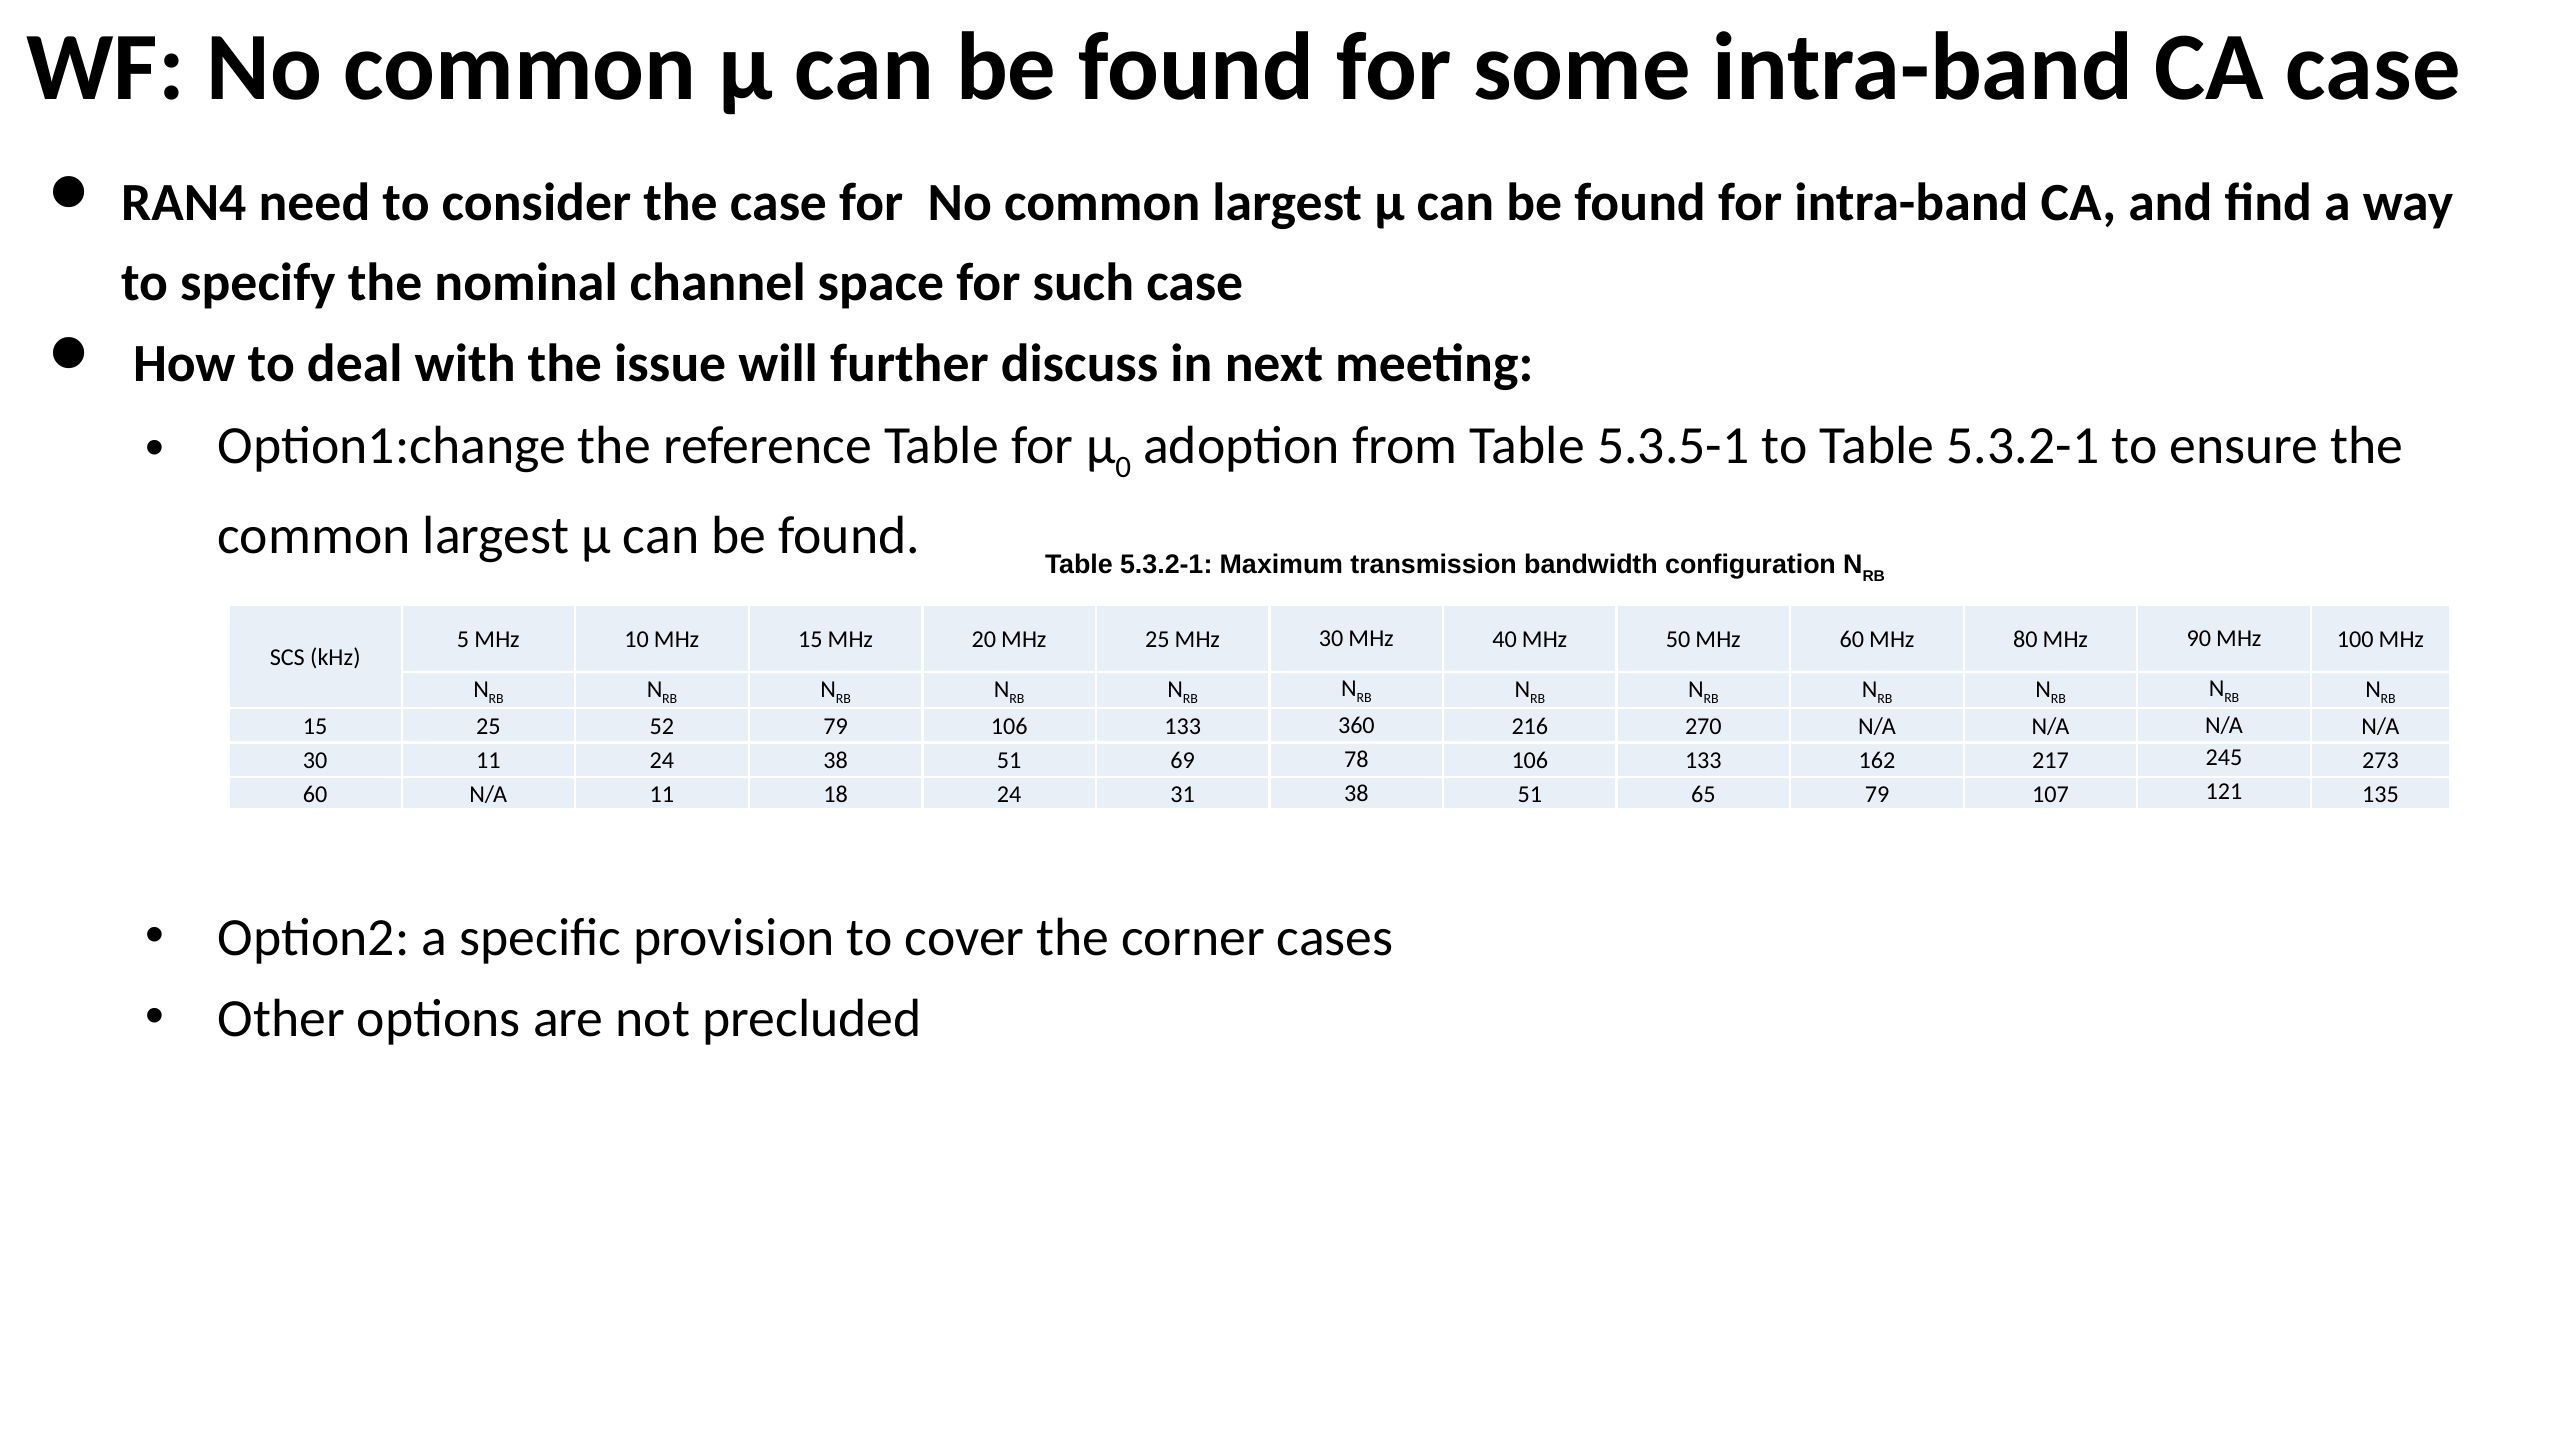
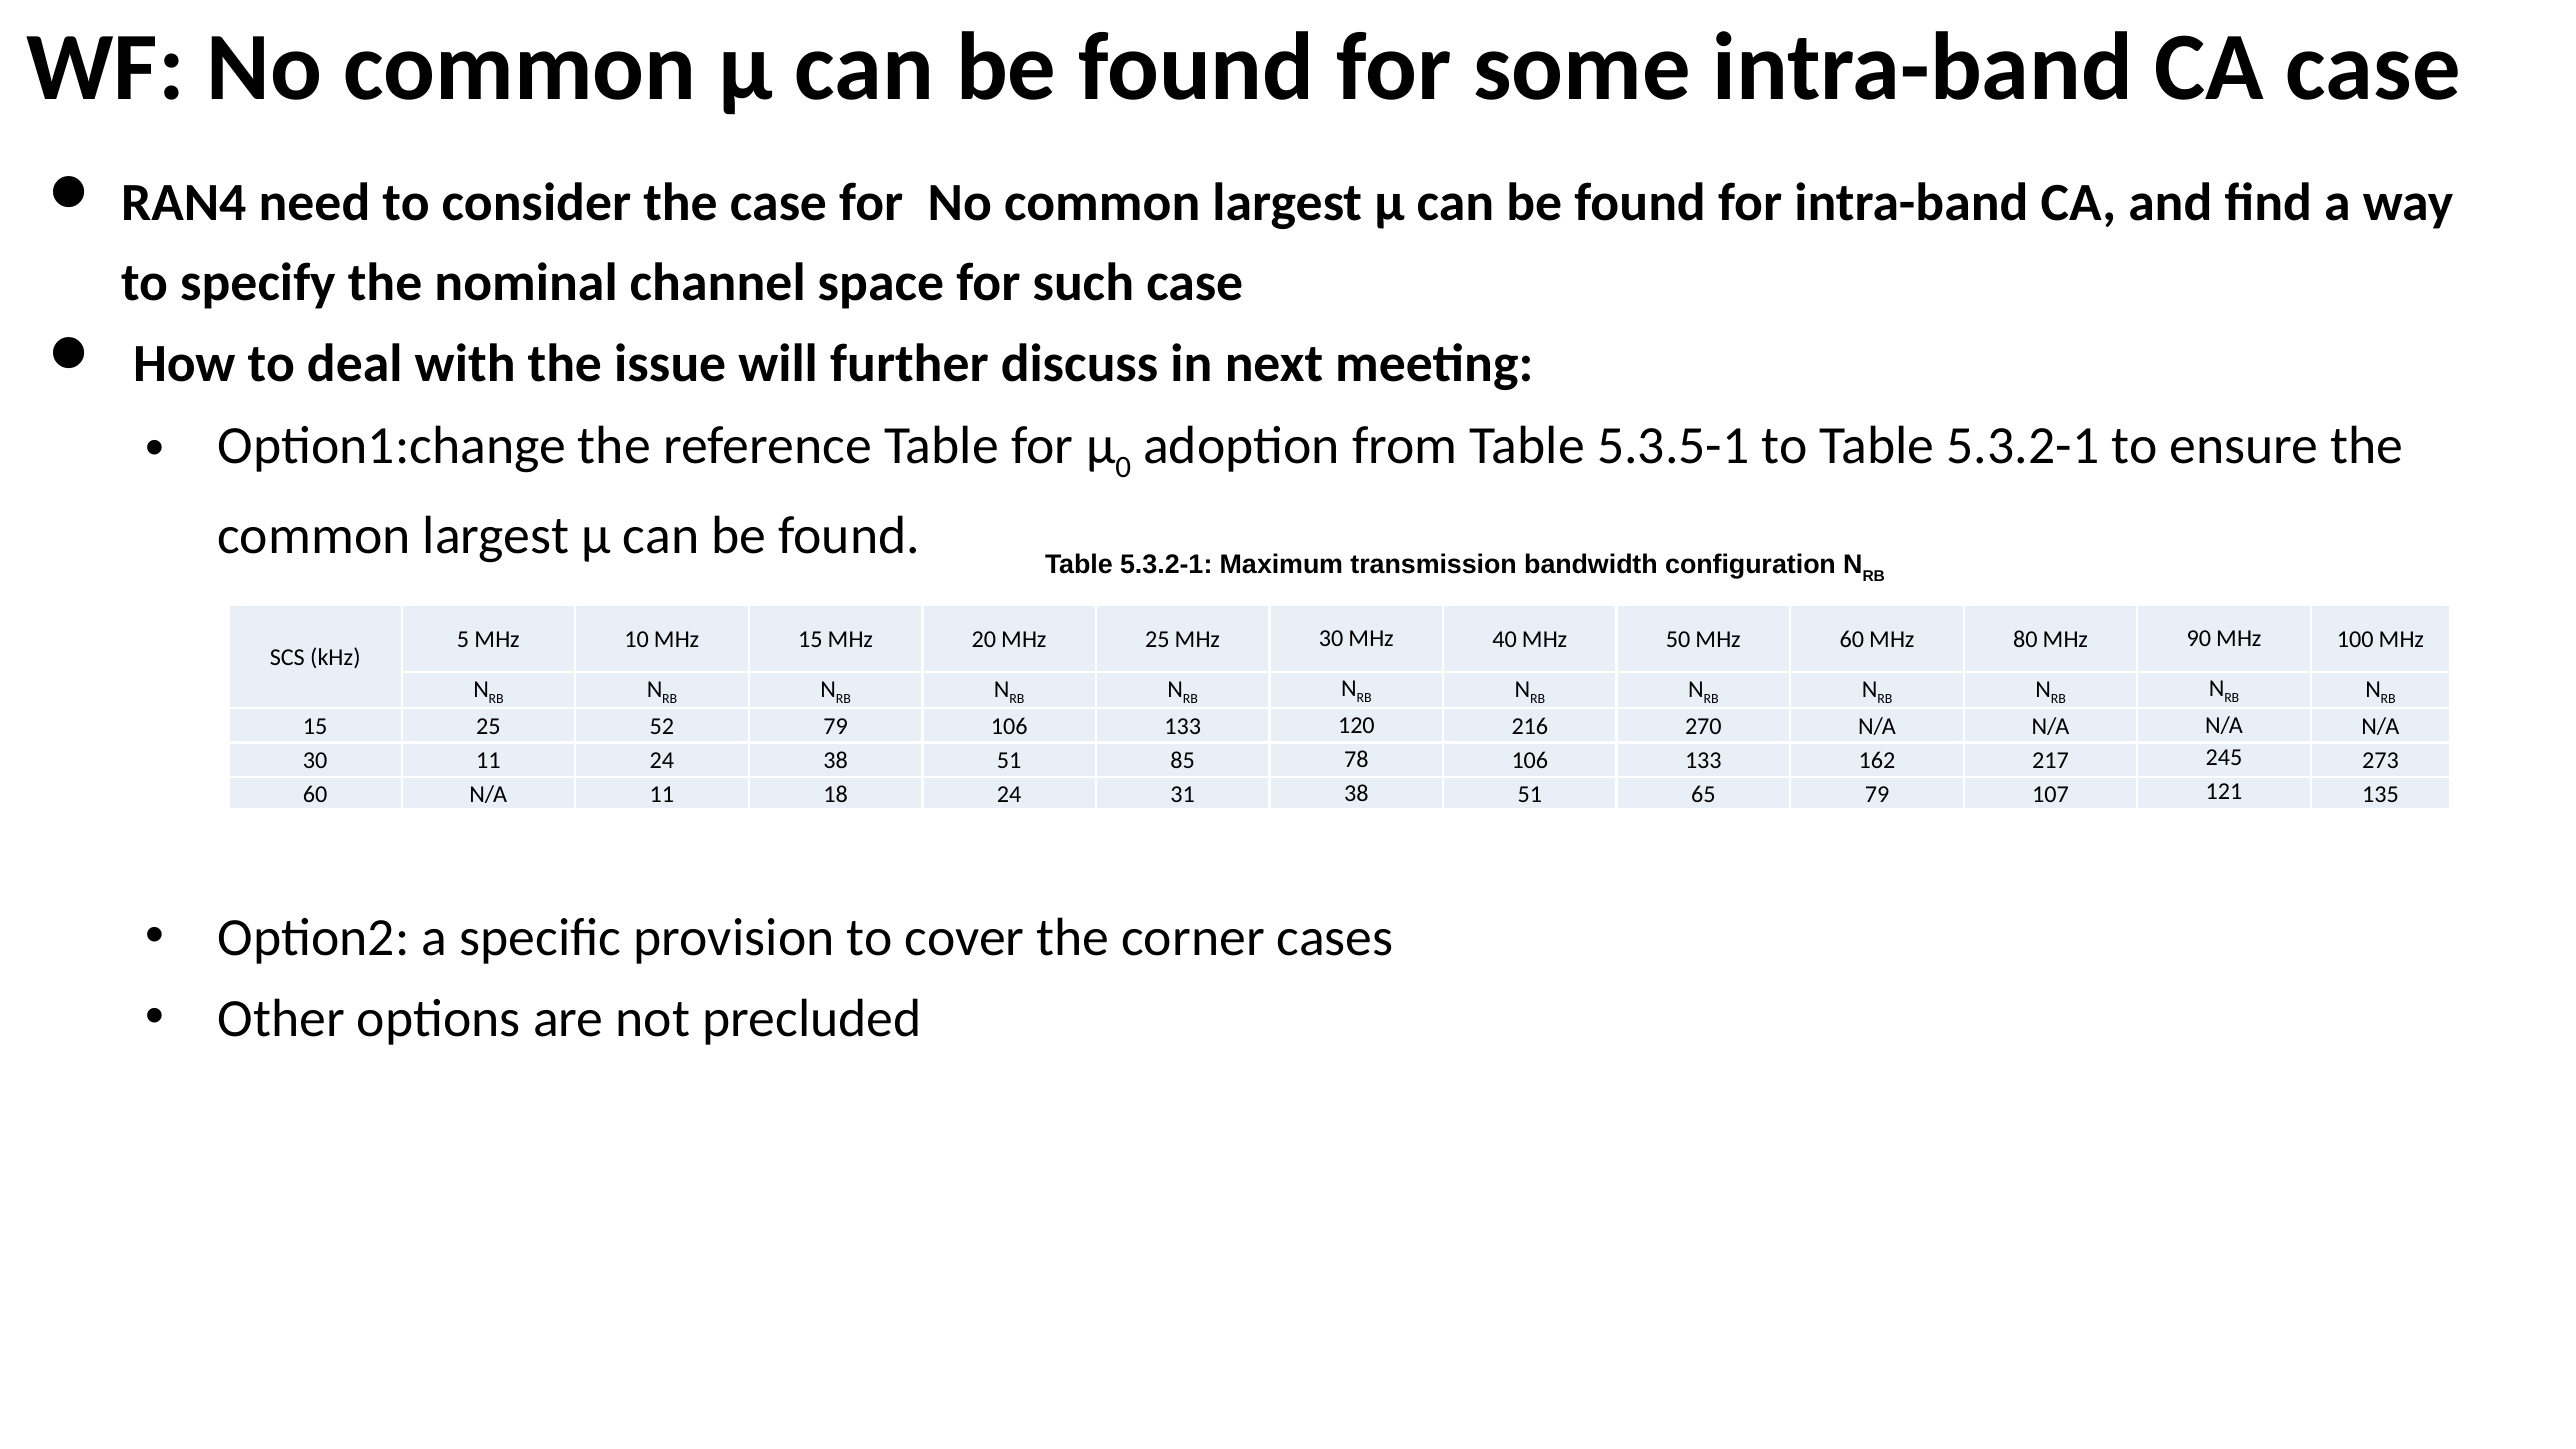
360: 360 -> 120
69: 69 -> 85
